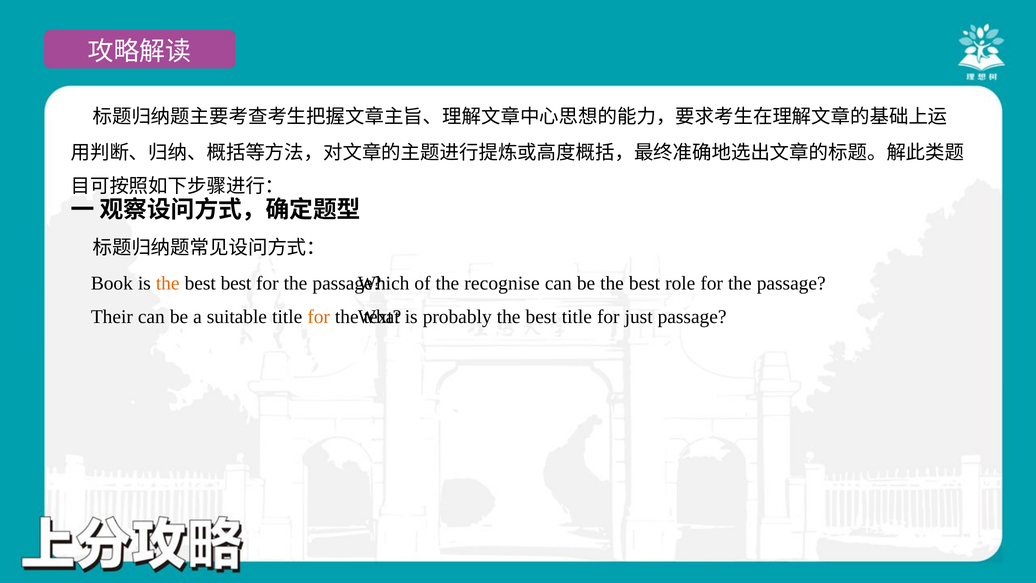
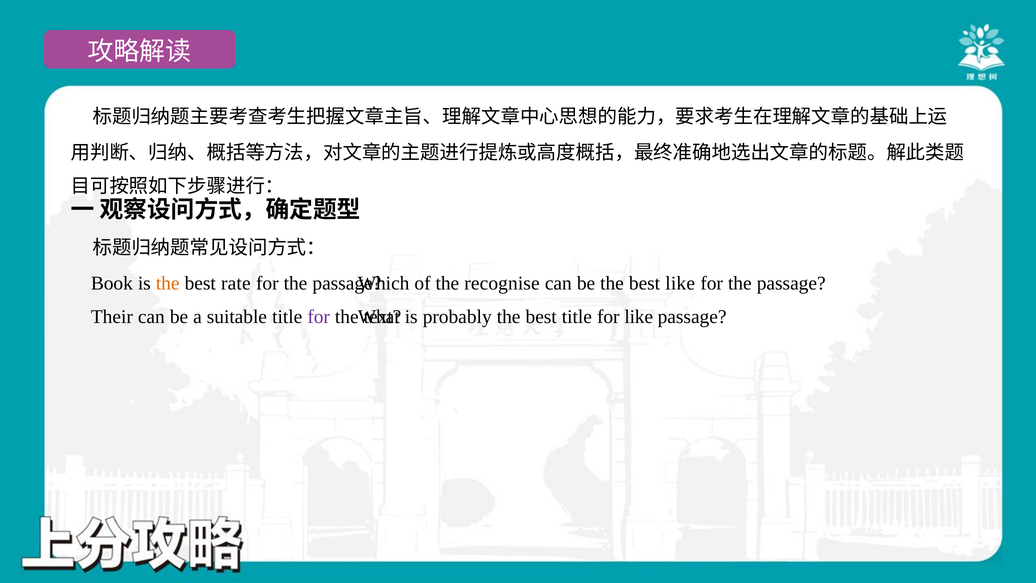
best best: best -> rate
best role: role -> like
for at (319, 317) colour: orange -> purple
for just: just -> like
